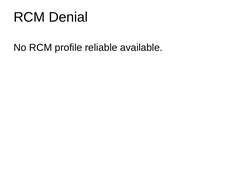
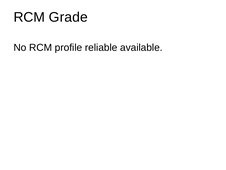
Denial: Denial -> Grade
